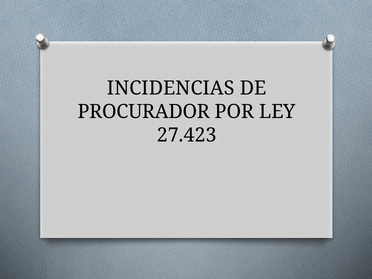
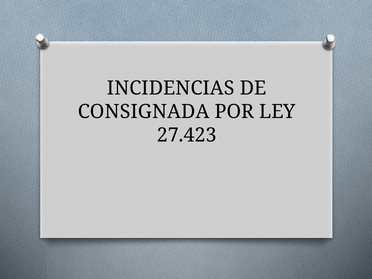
PROCURADOR: PROCURADOR -> CONSIGNADA
